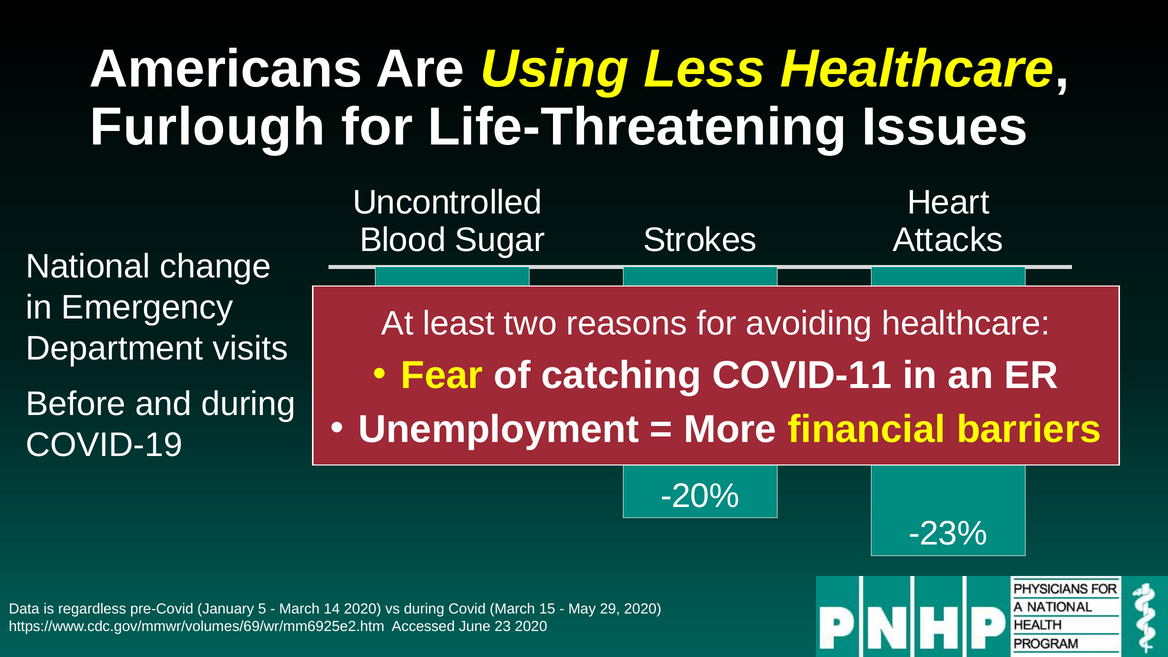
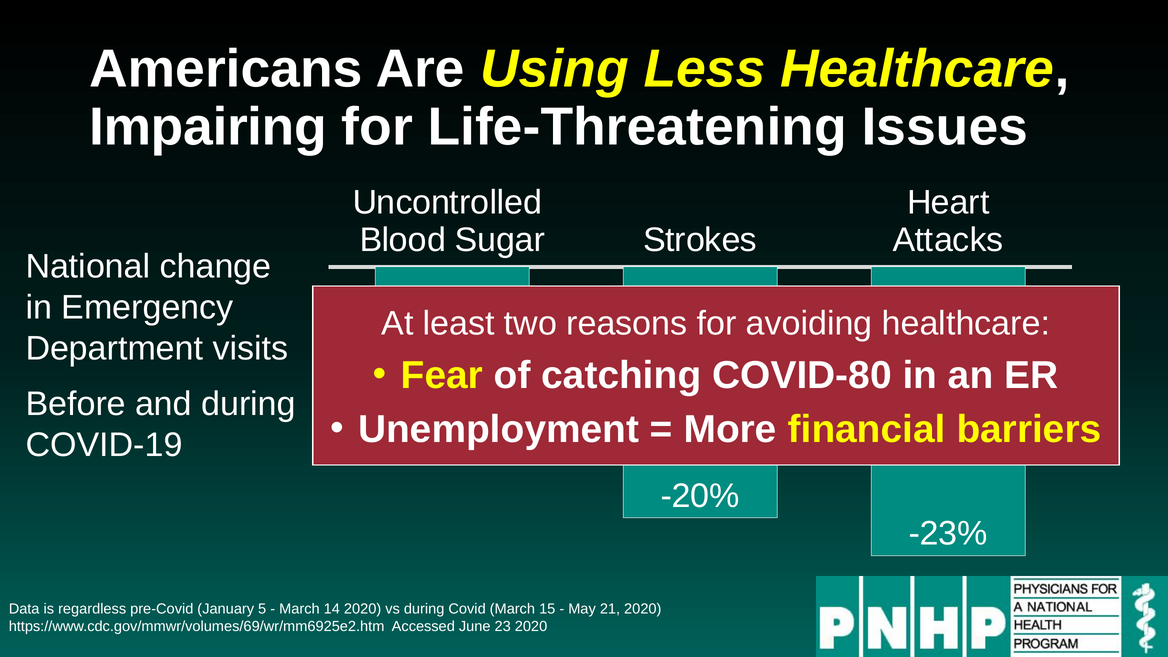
Furlough: Furlough -> Impairing
COVID-11: COVID-11 -> COVID-80
29: 29 -> 21
